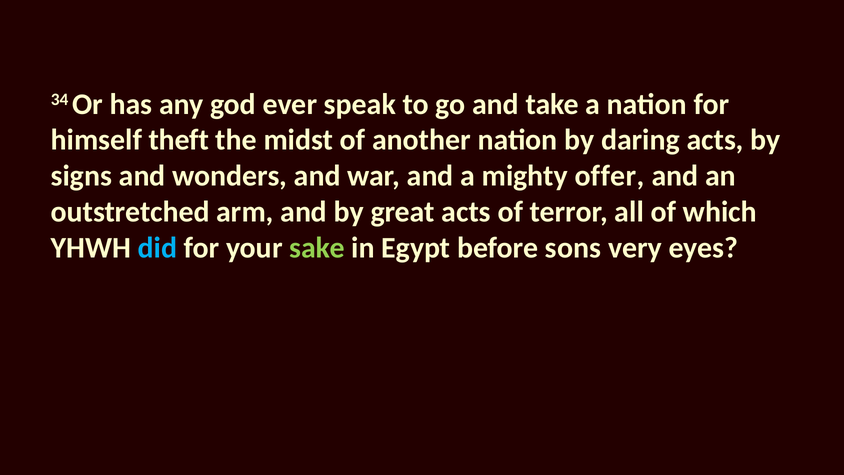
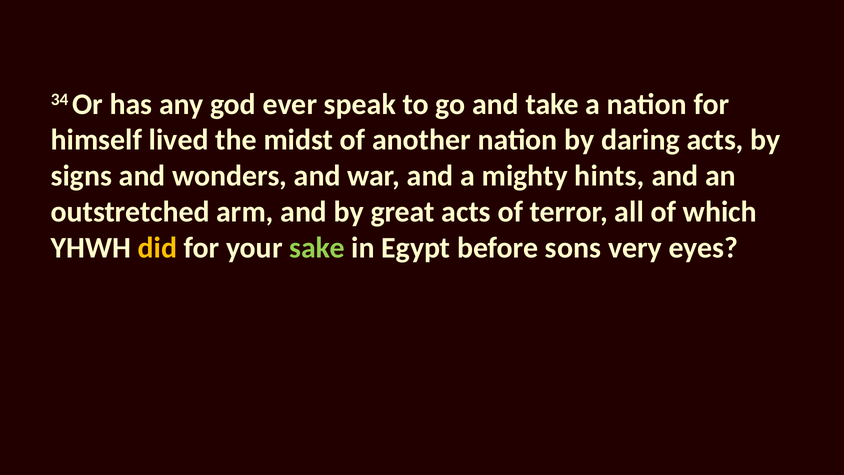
theft: theft -> lived
offer: offer -> hints
did colour: light blue -> yellow
